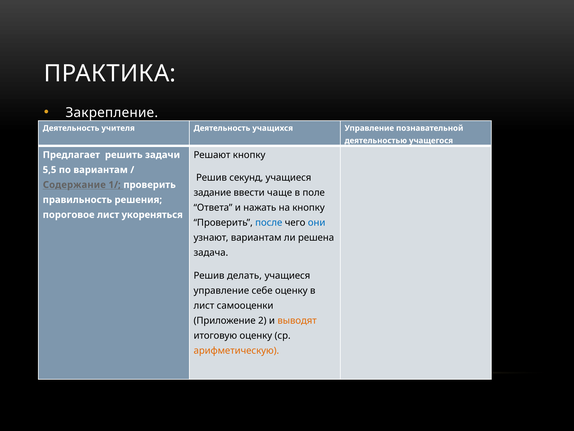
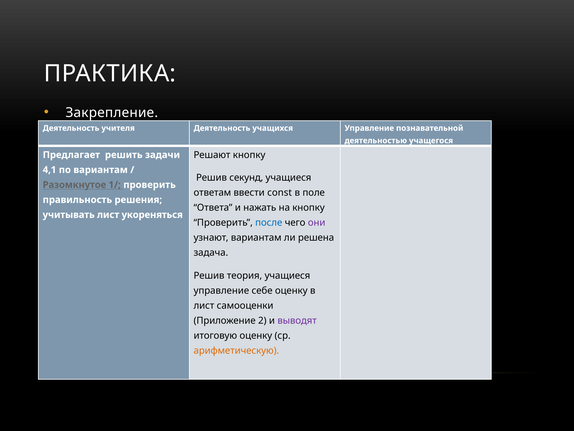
5,5: 5,5 -> 4,1
Содержание: Содержание -> Разомкнутое
задание: задание -> ответам
чаще: чаще -> const
пороговое: пороговое -> учитывать
они colour: blue -> purple
делать: делать -> теория
выводят colour: orange -> purple
